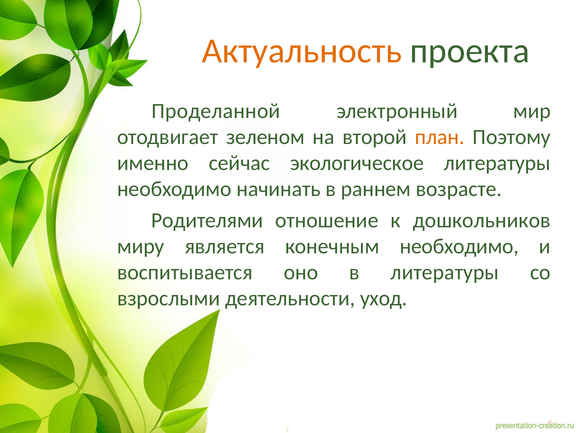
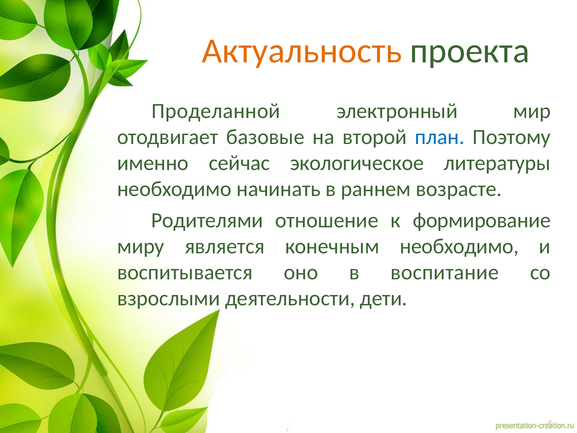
зеленом: зеленом -> базовые
план colour: orange -> blue
дошкольников: дошкольников -> формирование
в литературы: литературы -> воспитание
уход: уход -> дети
